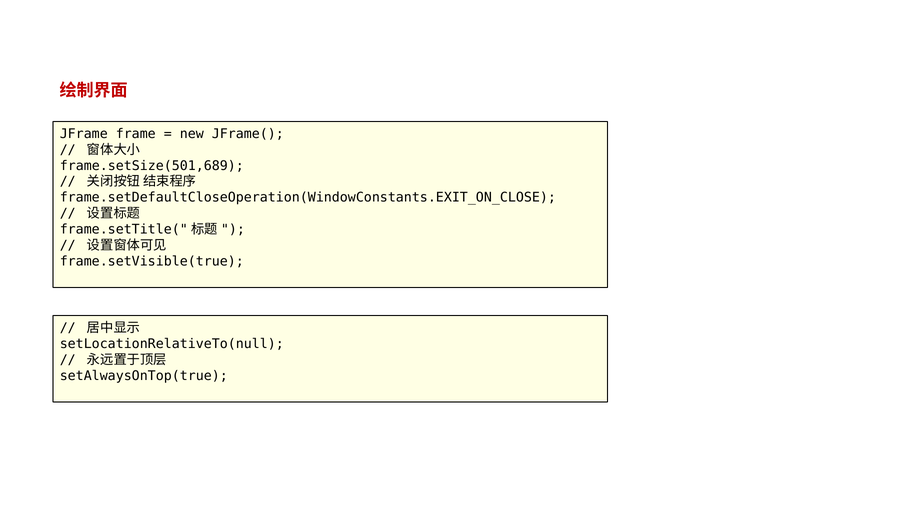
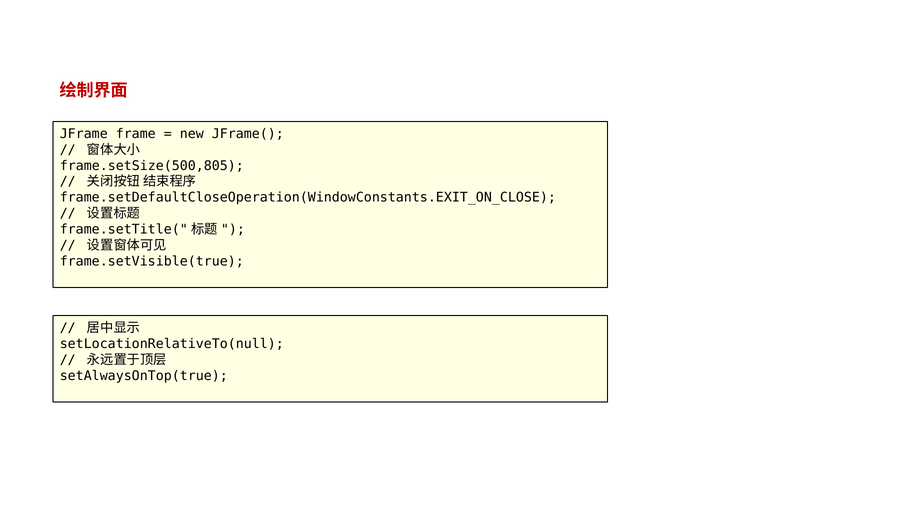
frame.setSize(501,689: frame.setSize(501,689 -> frame.setSize(500,805
